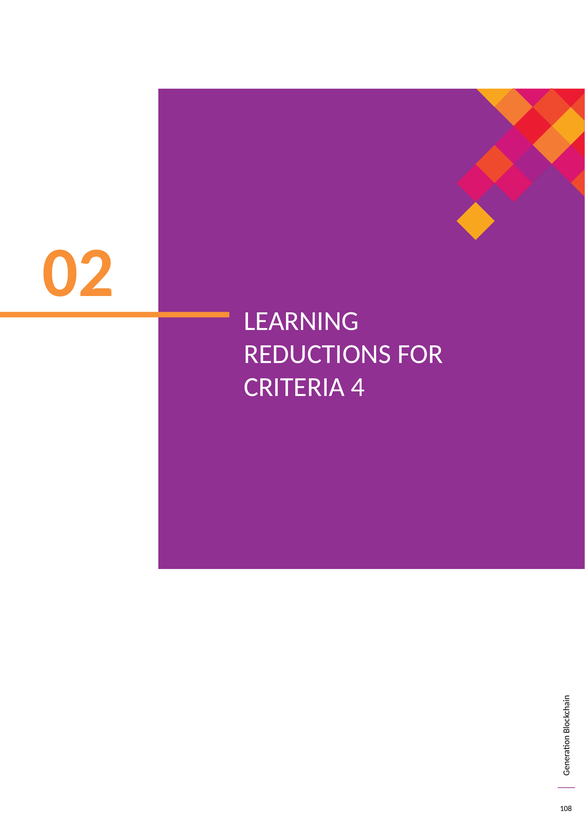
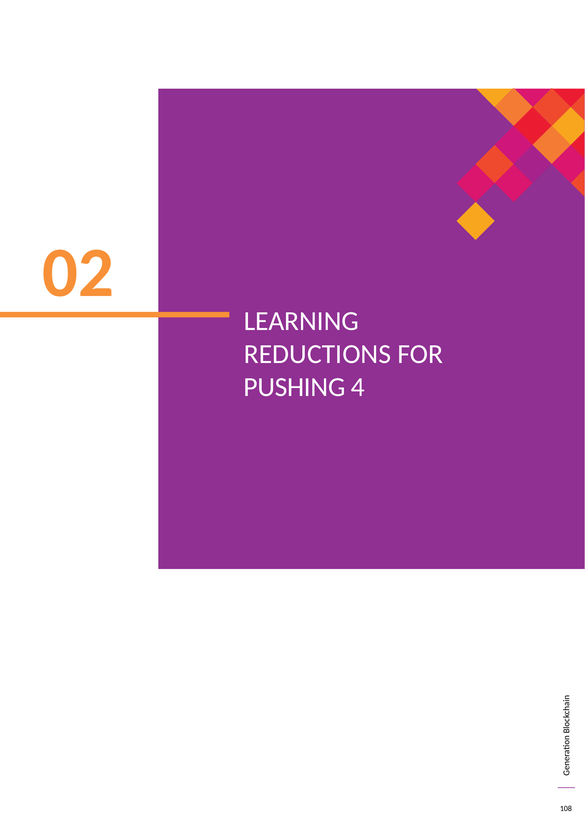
CRITERIA: CRITERIA -> PUSHING
